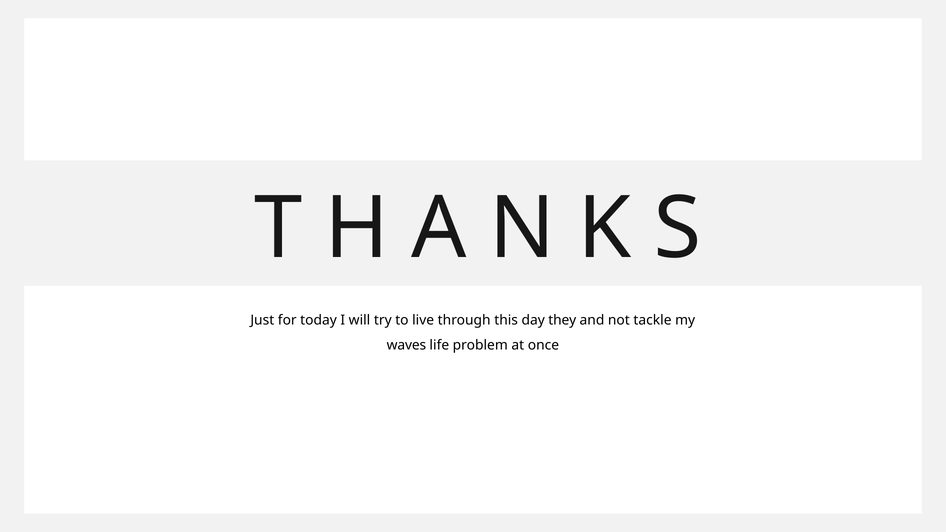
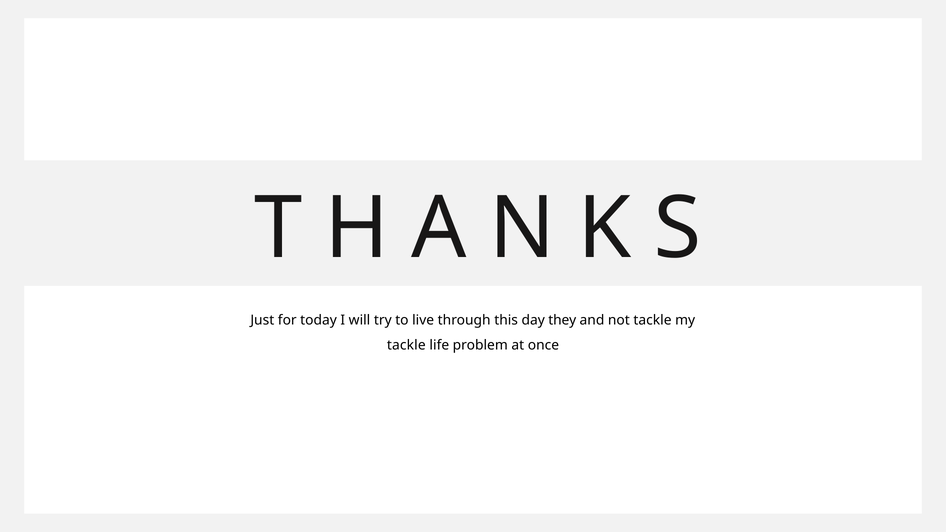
waves at (406, 345): waves -> tackle
